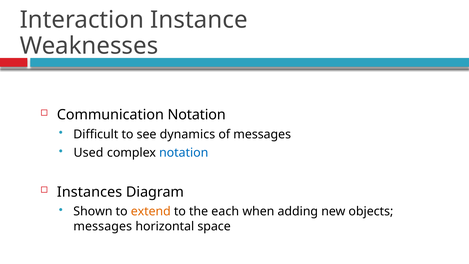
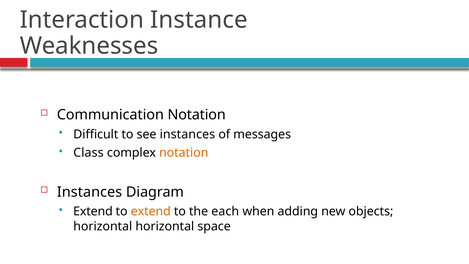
see dynamics: dynamics -> instances
Used: Used -> Class
notation at (184, 153) colour: blue -> orange
Shown at (93, 211): Shown -> Extend
messages at (103, 226): messages -> horizontal
